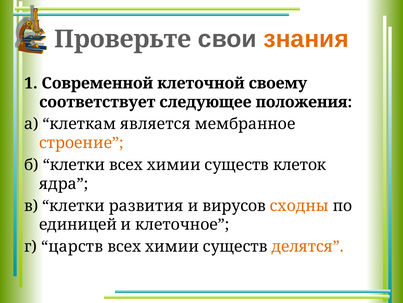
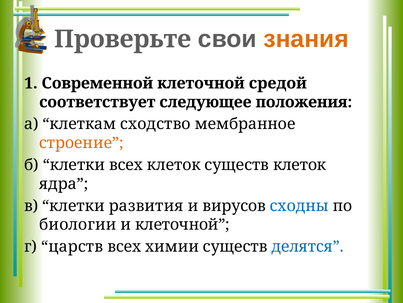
своему: своему -> средой
является: является -> сходство
клетки всех химии: химии -> клеток
сходны colour: orange -> blue
единицей: единицей -> биологии
и клеточное: клеточное -> клеточной
делятся colour: orange -> blue
